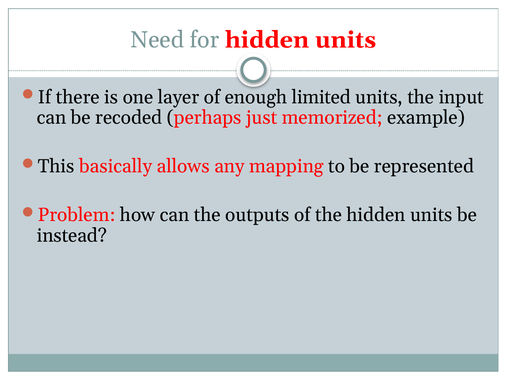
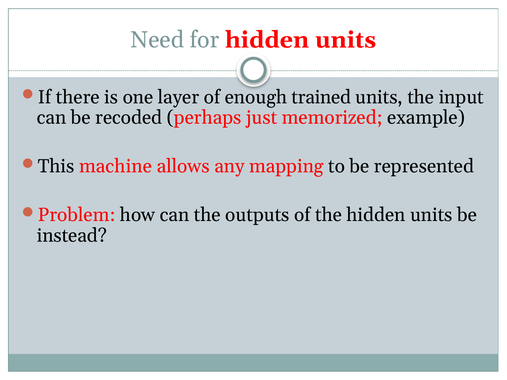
limited: limited -> trained
basically: basically -> machine
